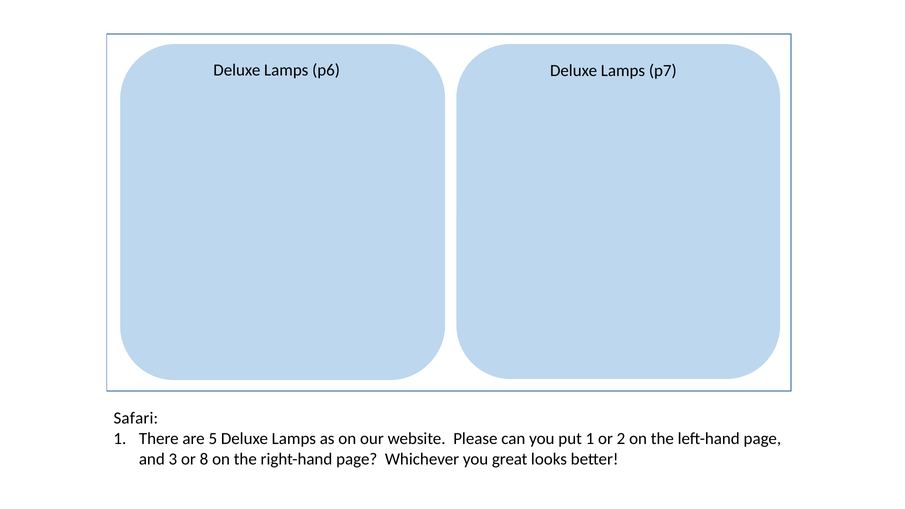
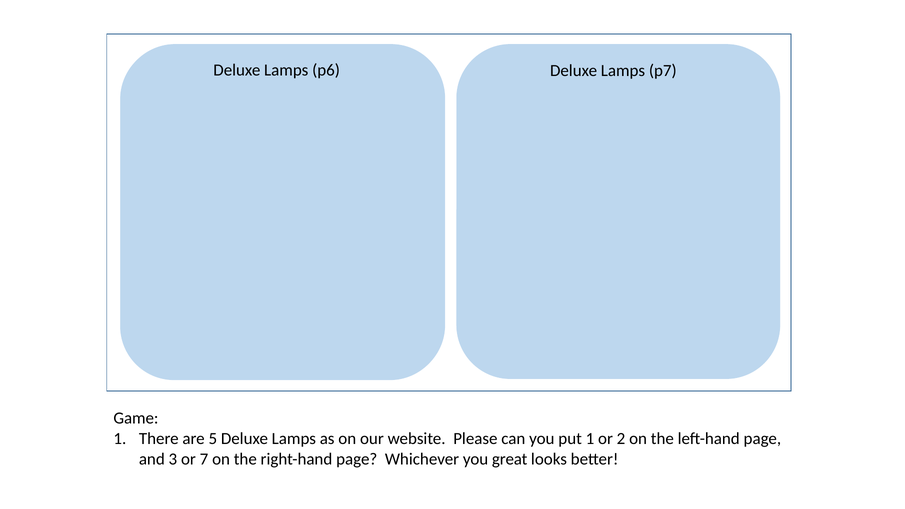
Safari: Safari -> Game
8: 8 -> 7
